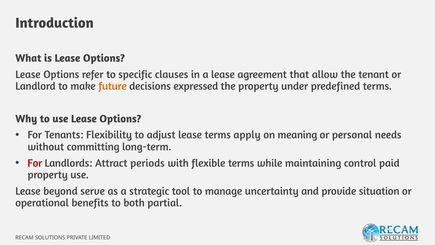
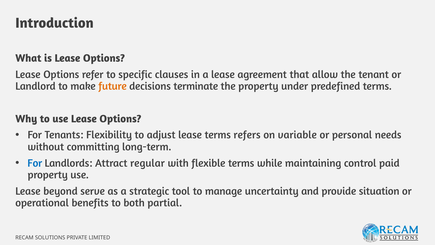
expressed: expressed -> terminate
apply: apply -> refers
meaning: meaning -> variable
For at (35, 163) colour: red -> blue
periods: periods -> regular
